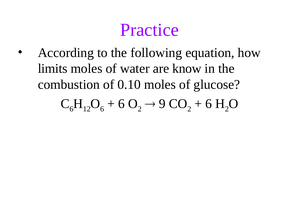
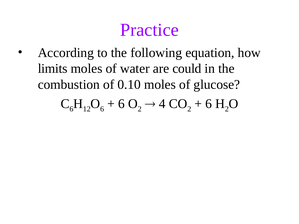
know: know -> could
9: 9 -> 4
